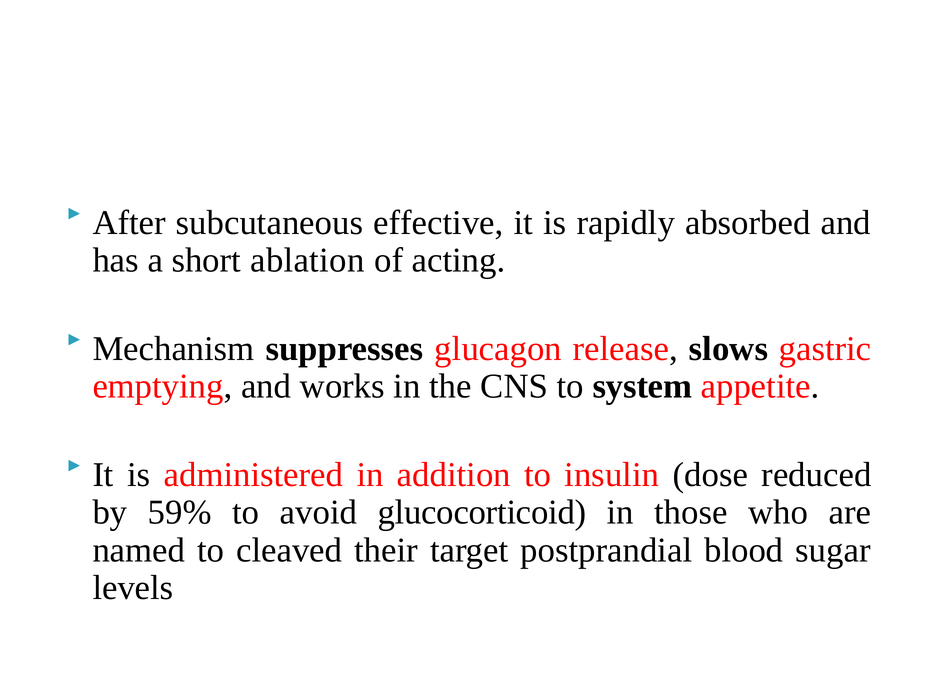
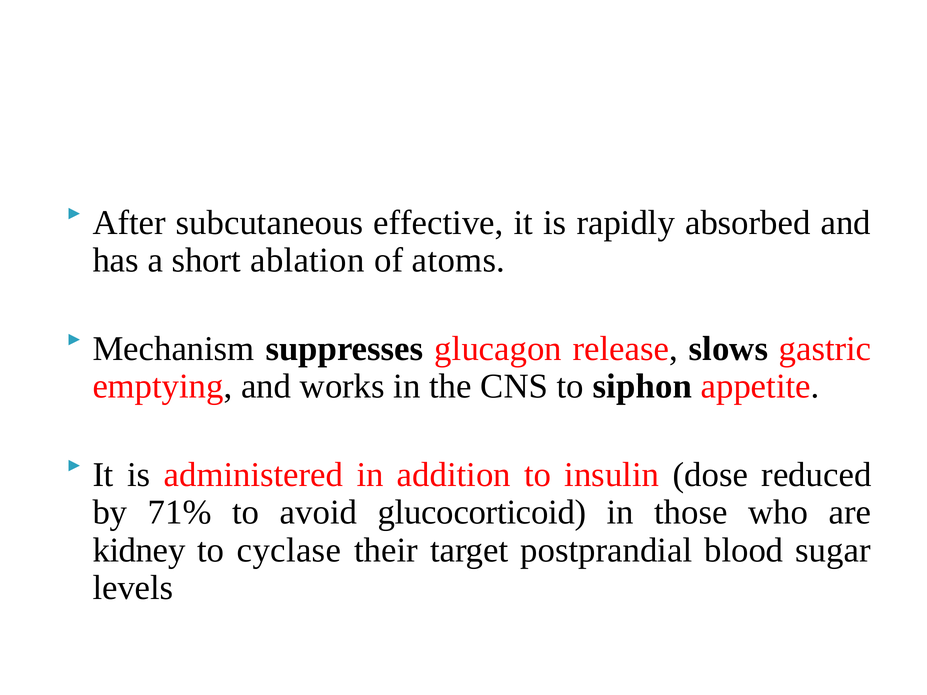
acting: acting -> atoms
system: system -> siphon
59%: 59% -> 71%
named: named -> kidney
cleaved: cleaved -> cyclase
